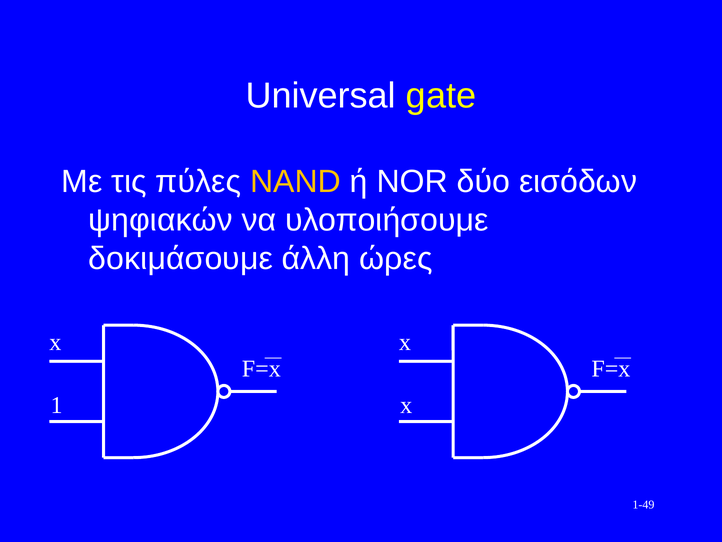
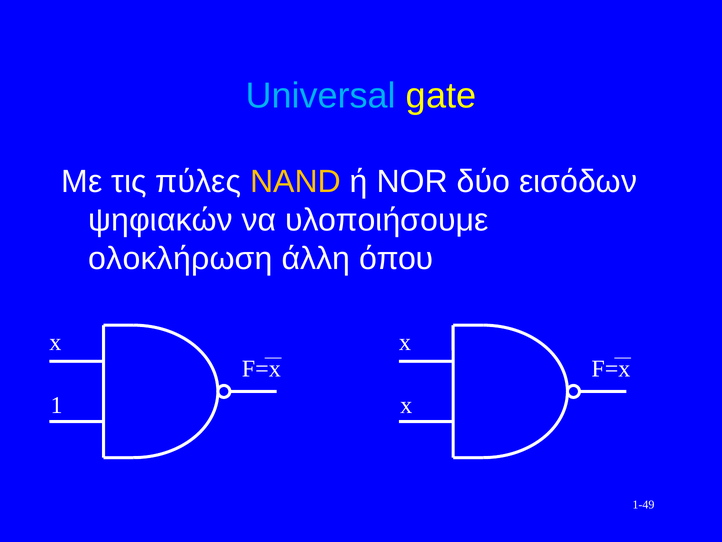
Universal colour: white -> light blue
δοκιμάσουμε: δοκιμάσουμε -> ολοκλήρωση
ώρες: ώρες -> όπου
